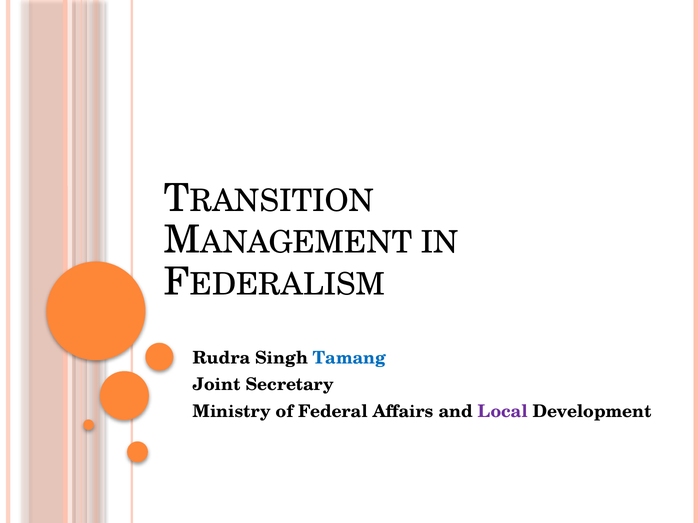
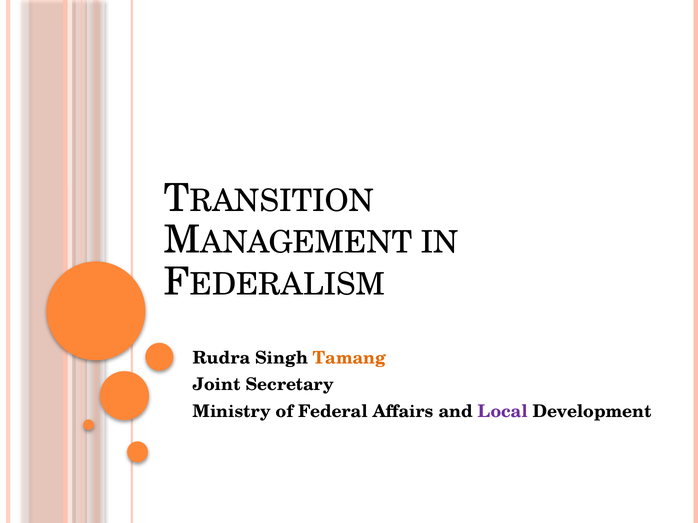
Tamang colour: blue -> orange
